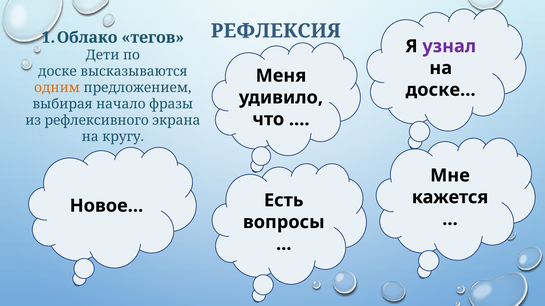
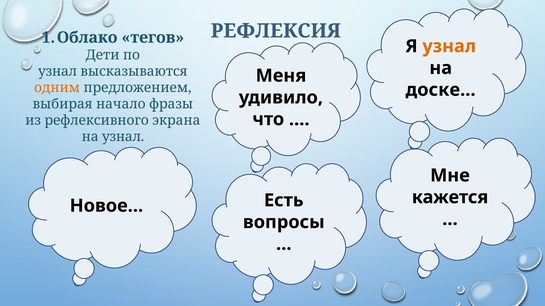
узнал at (449, 46) colour: purple -> orange
доске at (57, 71): доске -> узнал
на кругу: кругу -> узнал
